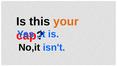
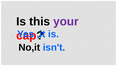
your colour: orange -> purple
